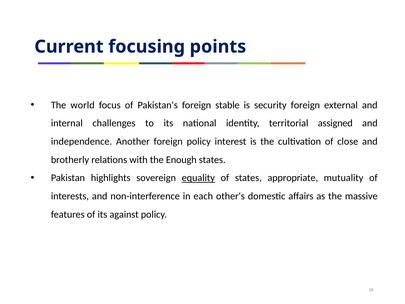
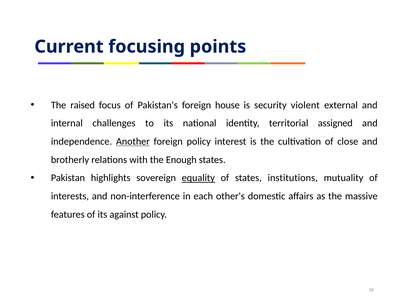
world: world -> raised
stable: stable -> house
security foreign: foreign -> violent
Another underline: none -> present
appropriate: appropriate -> institutions
